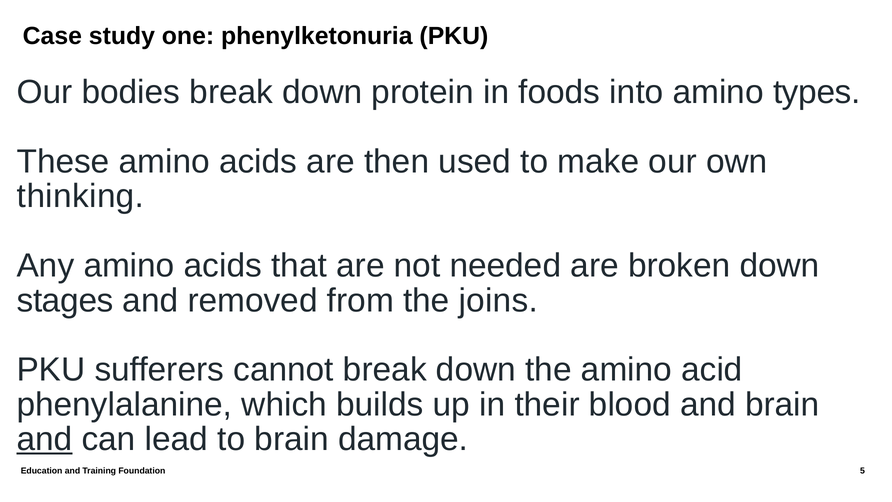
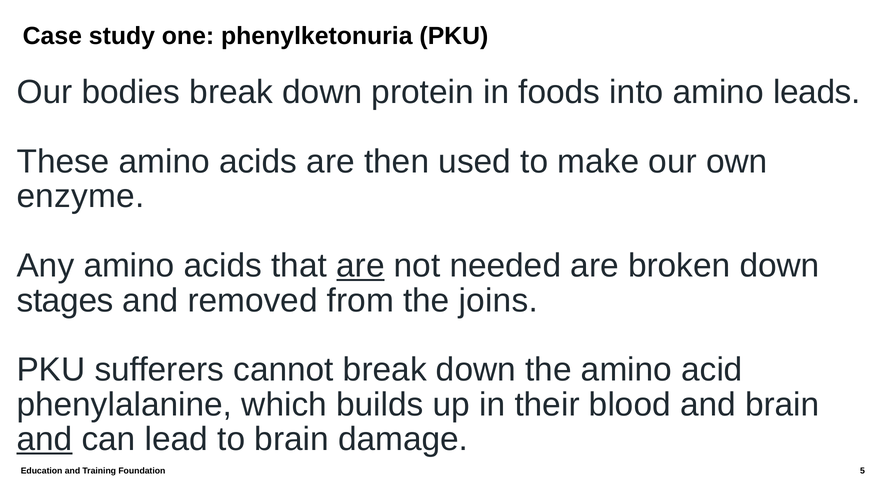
types: types -> leads
thinking: thinking -> enzyme
are at (360, 266) underline: none -> present
